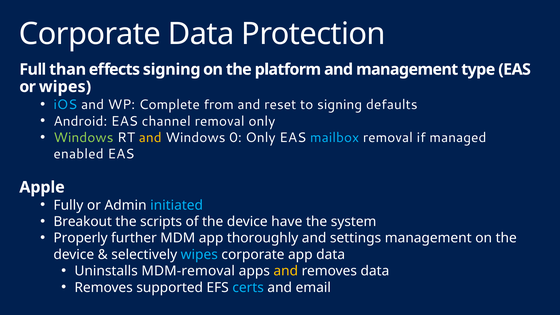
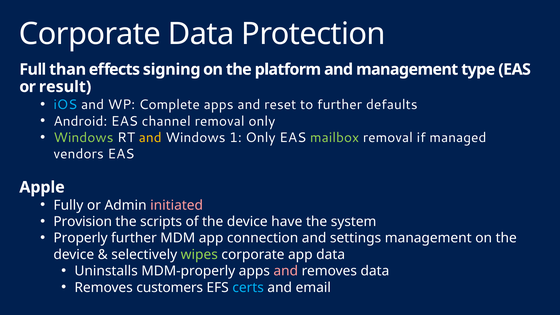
or wipes: wipes -> result
Complete from: from -> apps
to signing: signing -> further
0: 0 -> 1
mailbox colour: light blue -> light green
enabled: enabled -> vendors
initiated colour: light blue -> pink
Breakout: Breakout -> Provision
thoroughly: thoroughly -> connection
wipes at (199, 255) colour: light blue -> light green
MDM-removal: MDM-removal -> MDM-properly
and at (286, 271) colour: yellow -> pink
supported: supported -> customers
